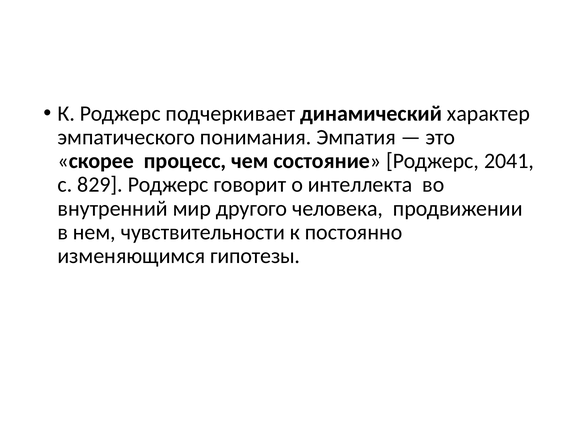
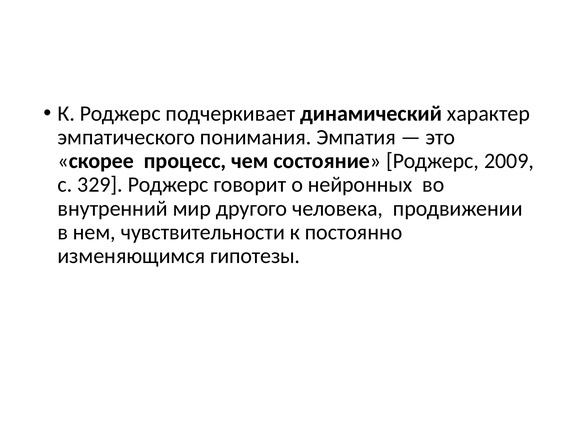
2041: 2041 -> 2009
829: 829 -> 329
интеллекта: интеллекта -> нейронных
